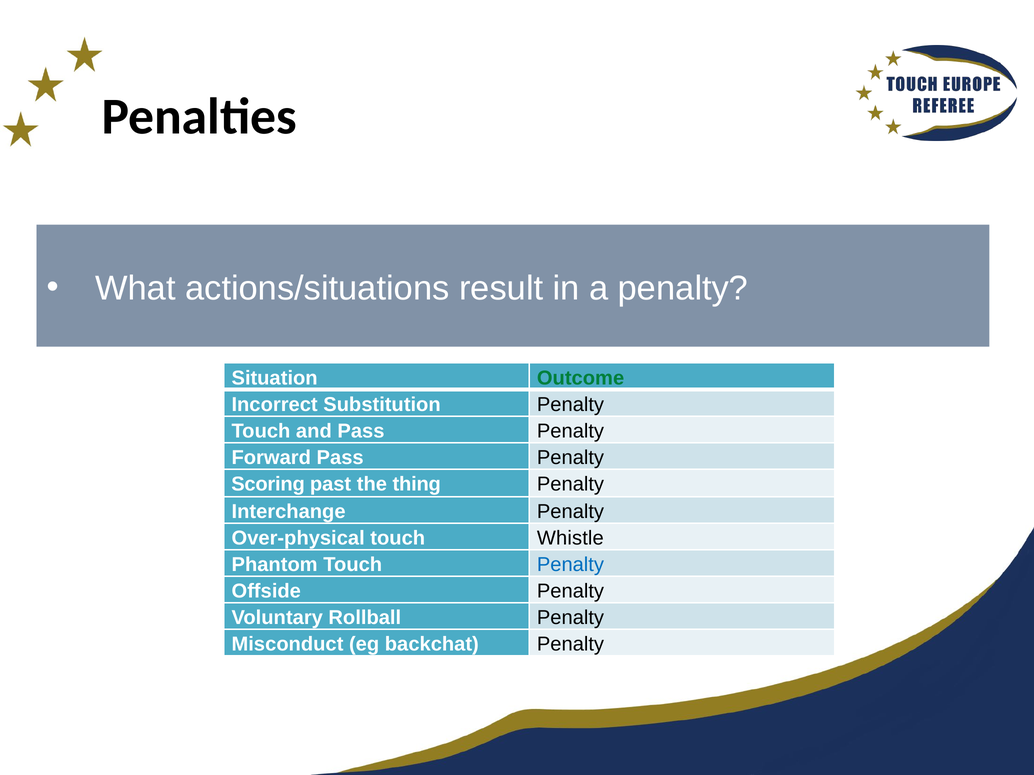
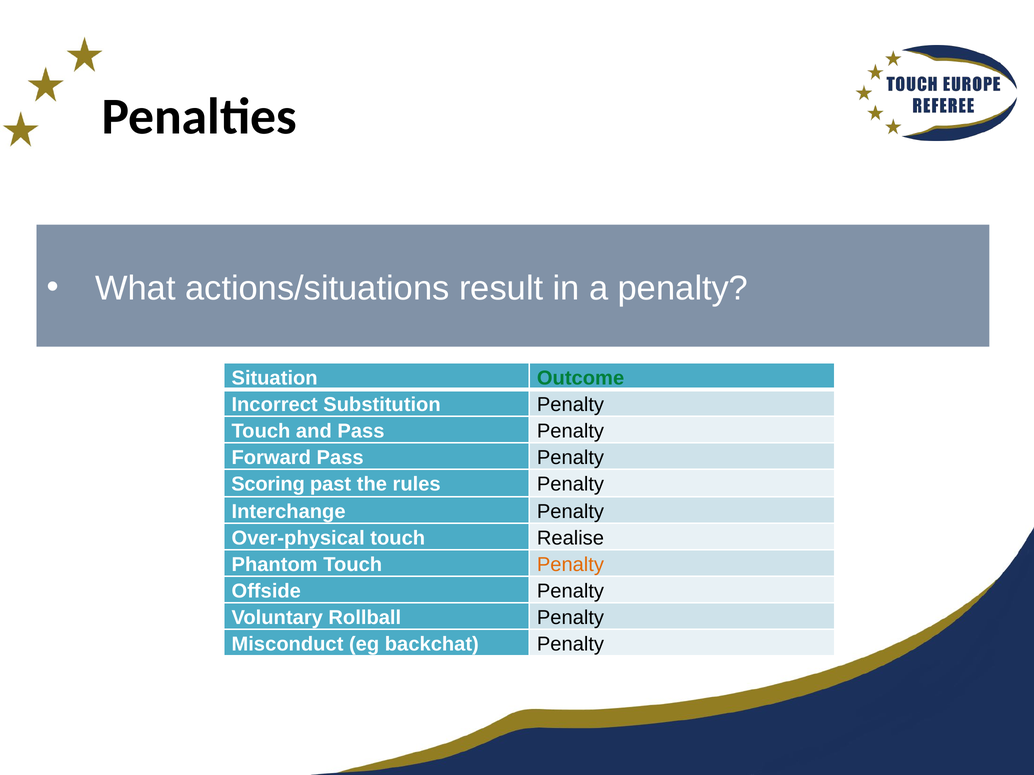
thing: thing -> rules
Whistle: Whistle -> Realise
Penalty at (570, 565) colour: blue -> orange
